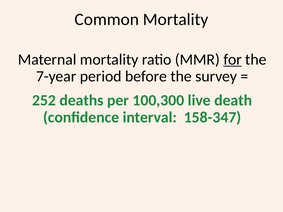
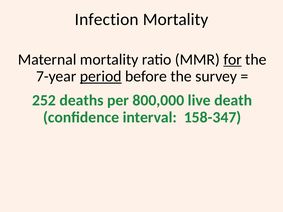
Common: Common -> Infection
period underline: none -> present
100,300: 100,300 -> 800,000
